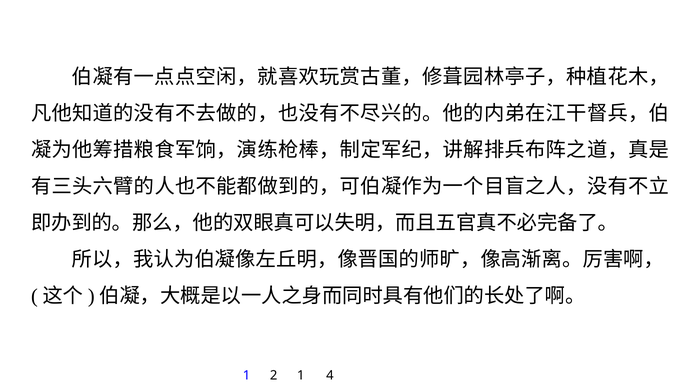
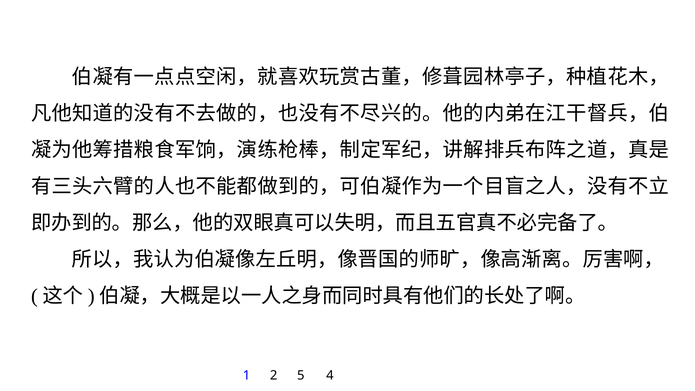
2 1: 1 -> 5
